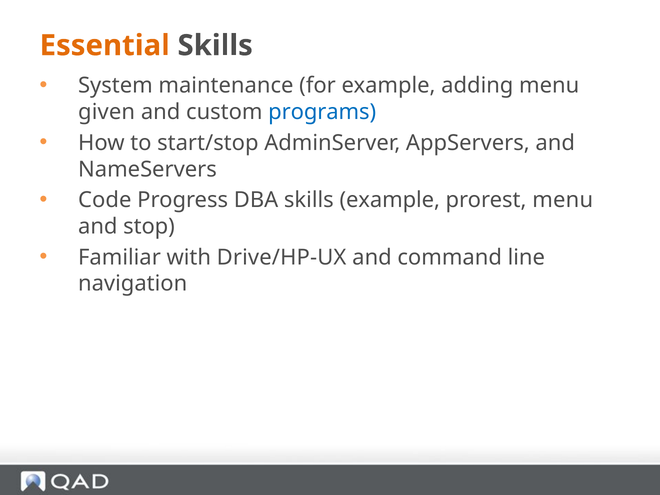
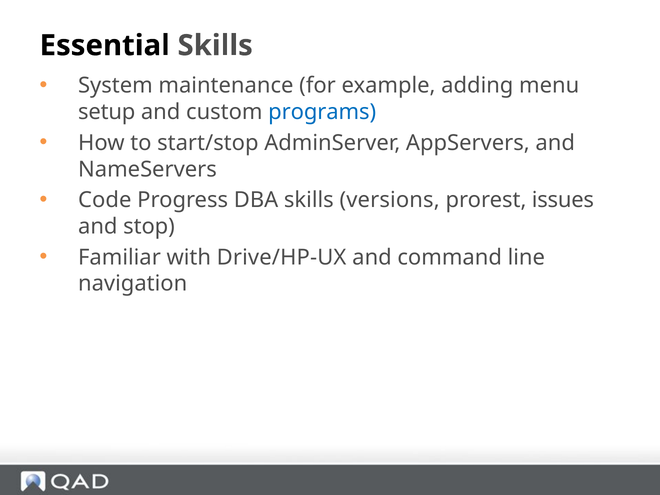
Essential colour: orange -> black
given: given -> setup
skills example: example -> versions
prorest menu: menu -> issues
